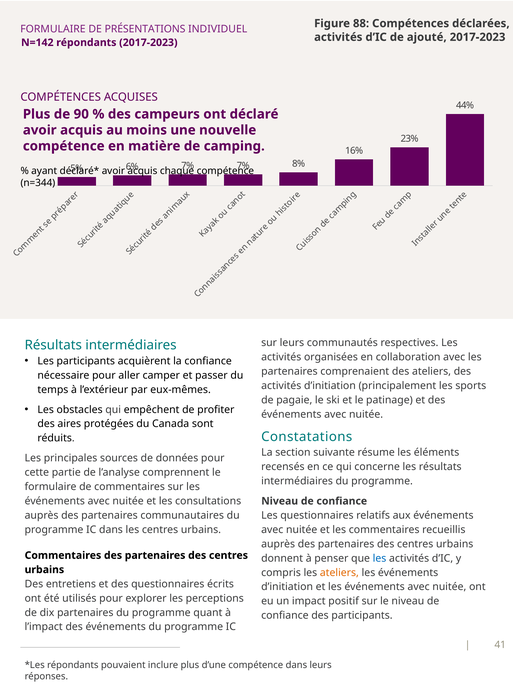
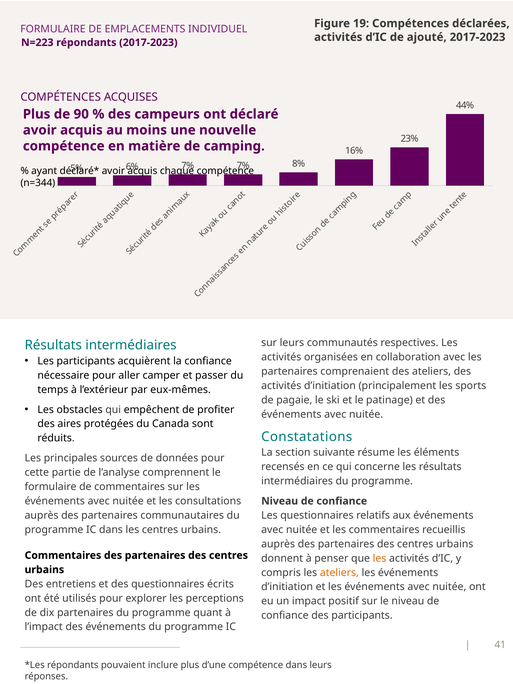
88: 88 -> 19
PRÉSENTATIONS: PRÉSENTATIONS -> EMPLACEMENTS
N=142: N=142 -> N=223
les at (380, 558) colour: blue -> orange
